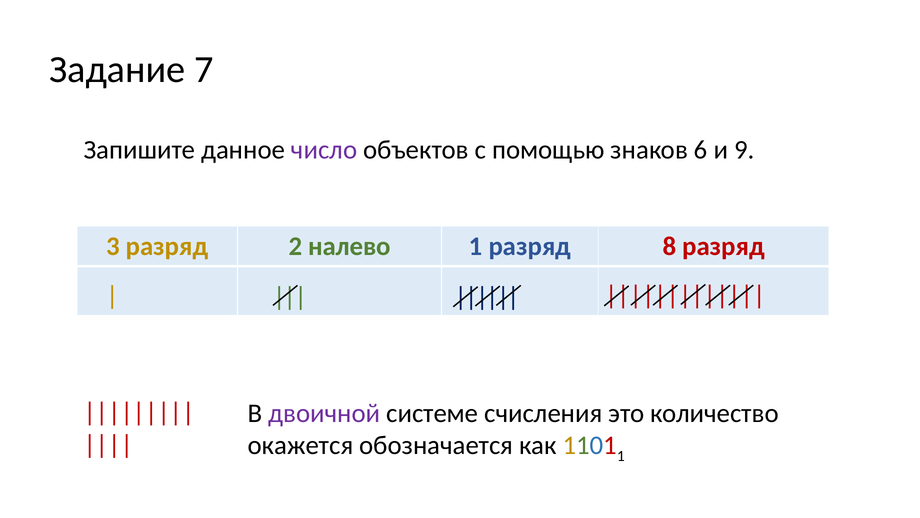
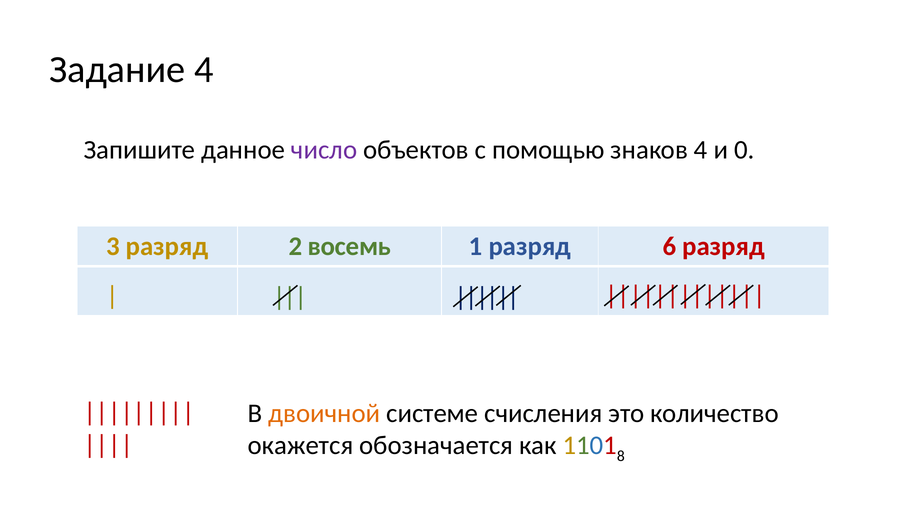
Задание 7: 7 -> 4
знаков 6: 6 -> 4
9: 9 -> 0
налево: налево -> восемь
8: 8 -> 6
двоичной colour: purple -> orange
1 at (621, 456): 1 -> 8
